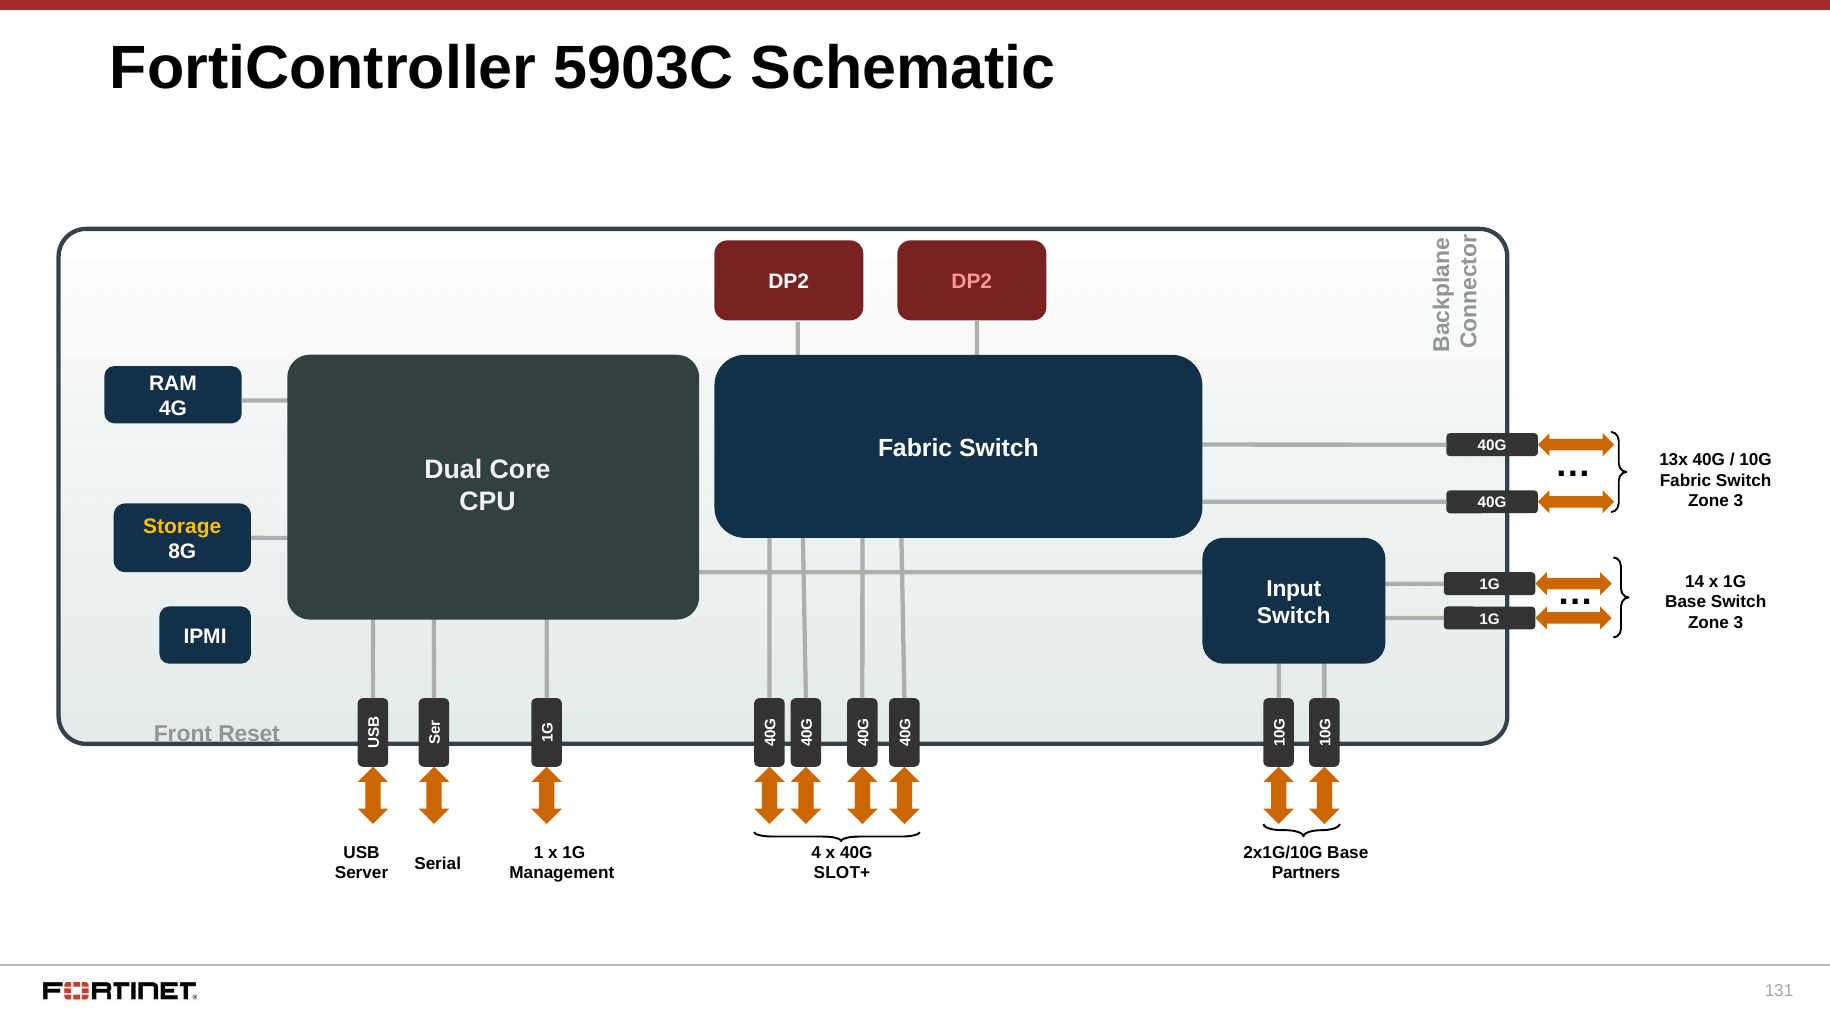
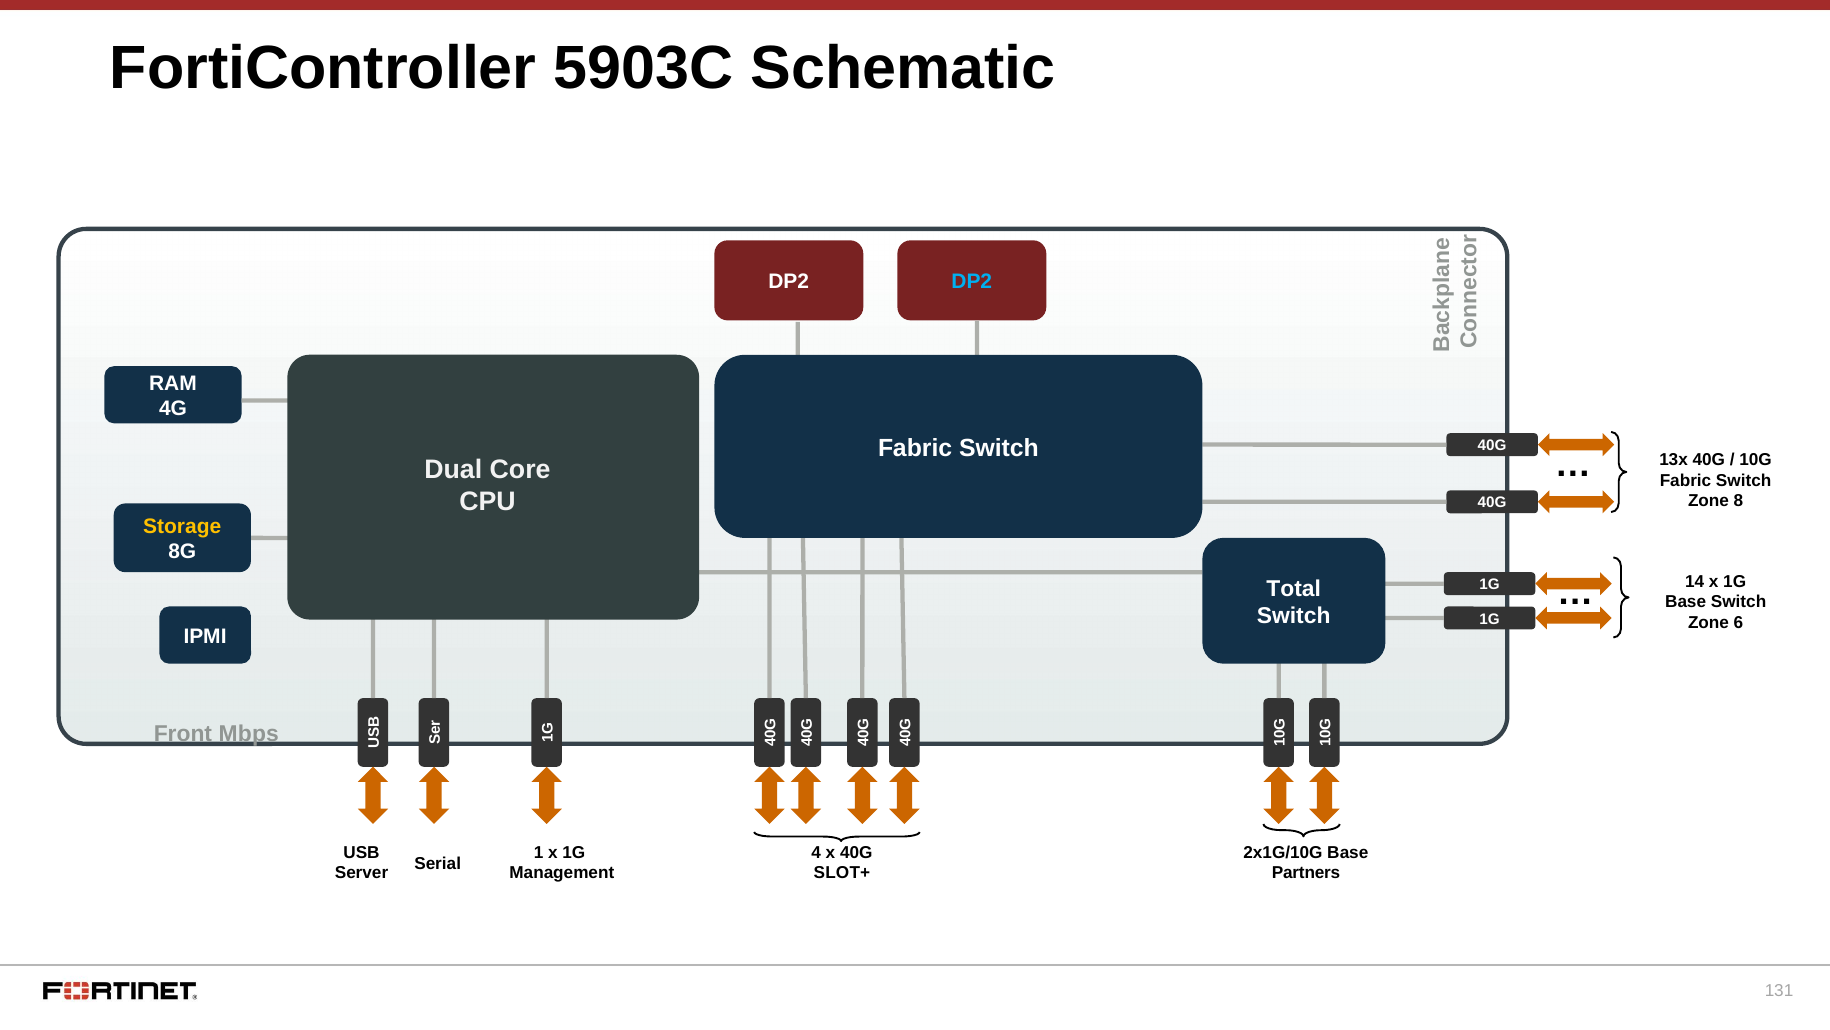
DP2 at (972, 282) colour: pink -> light blue
3 at (1738, 501): 3 -> 8
Input: Input -> Total
3 at (1738, 622): 3 -> 6
Reset: Reset -> Mbps
